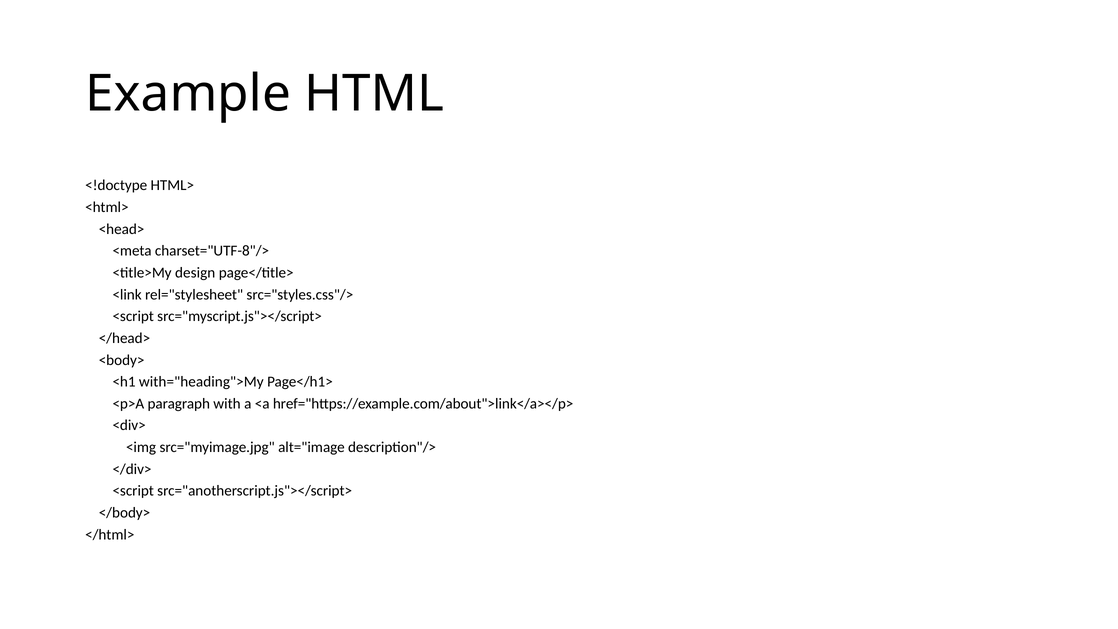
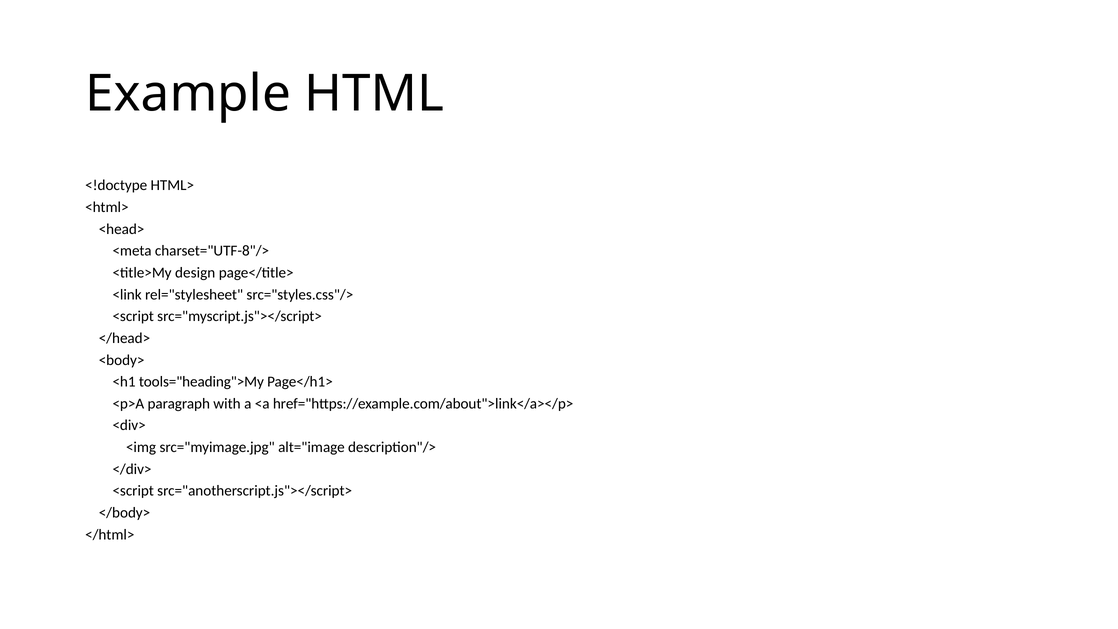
with="heading">My: with="heading">My -> tools="heading">My
